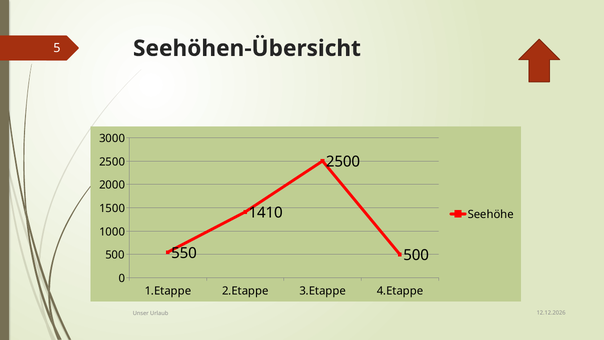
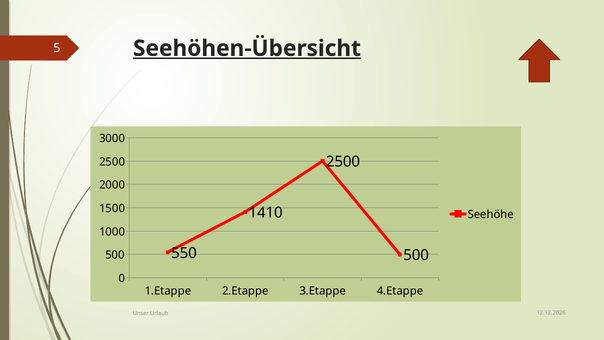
Seehöhen-Übersicht underline: none -> present
